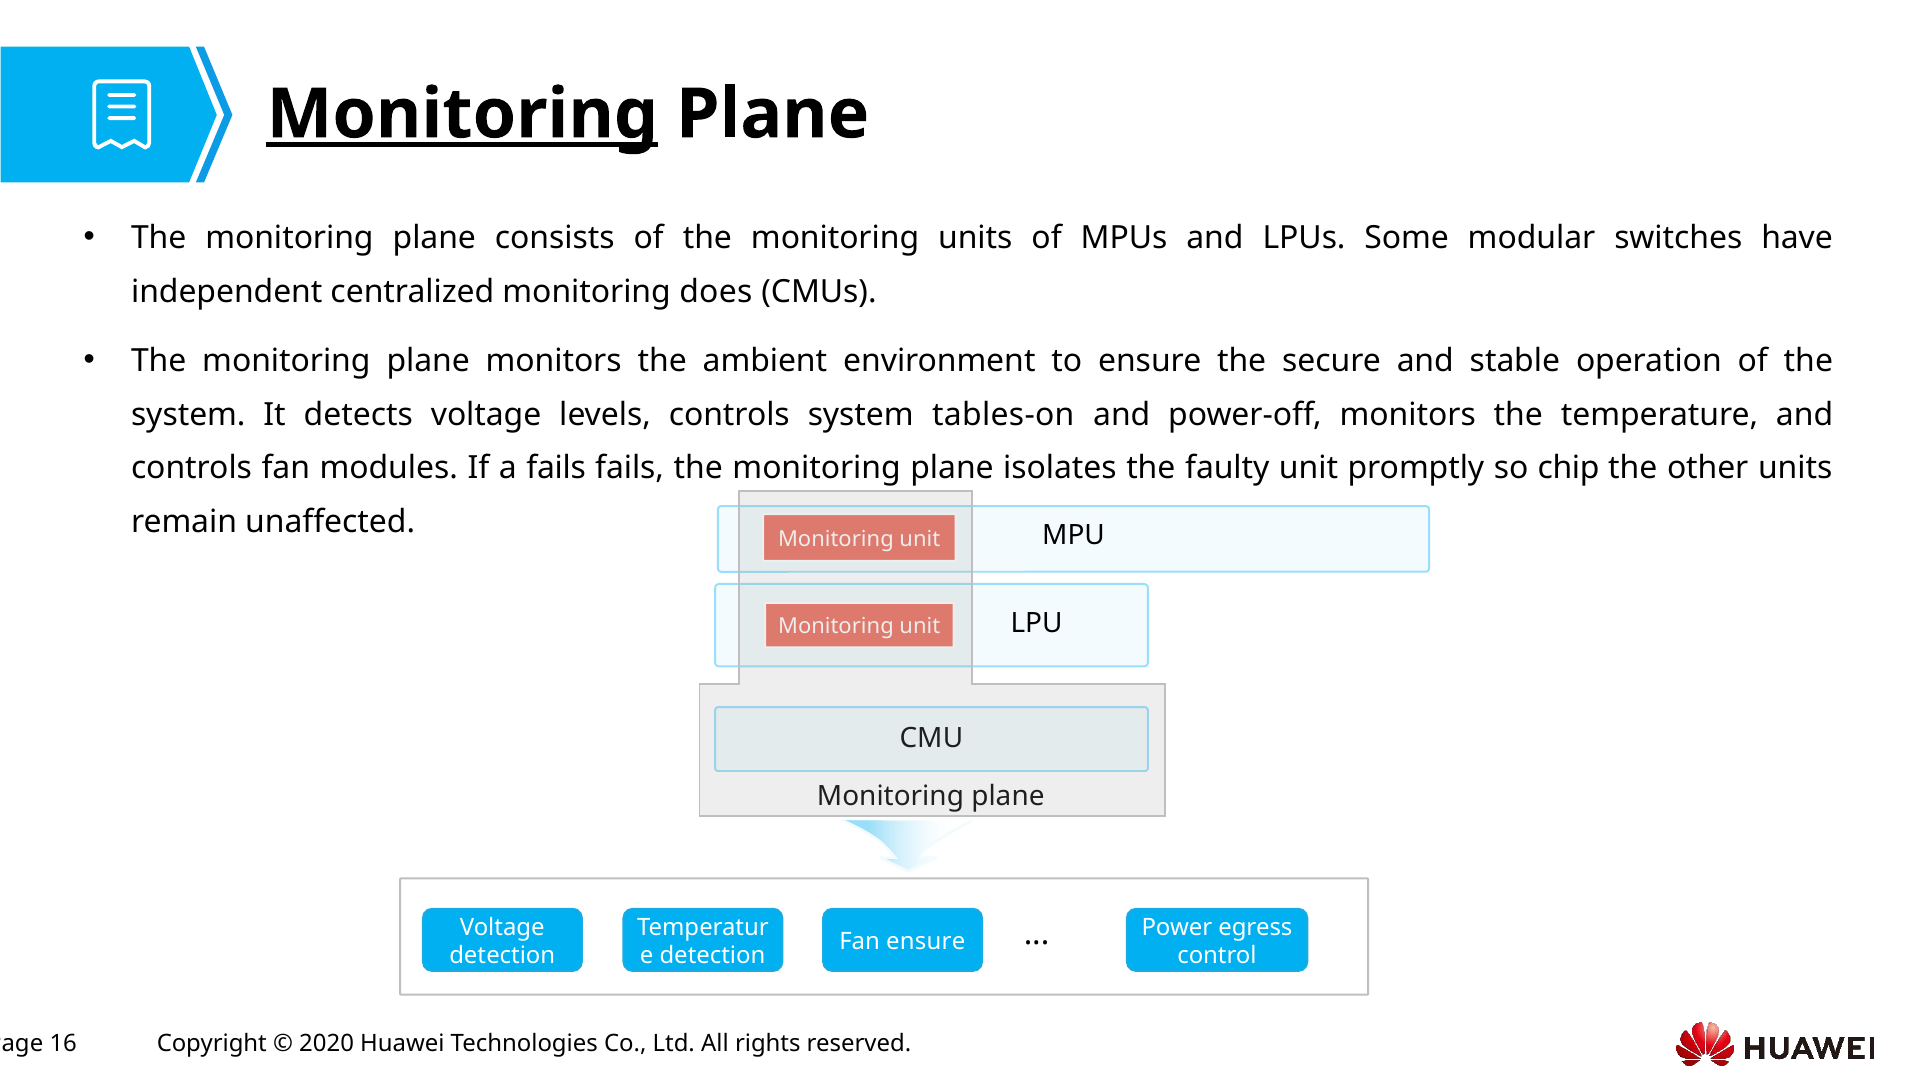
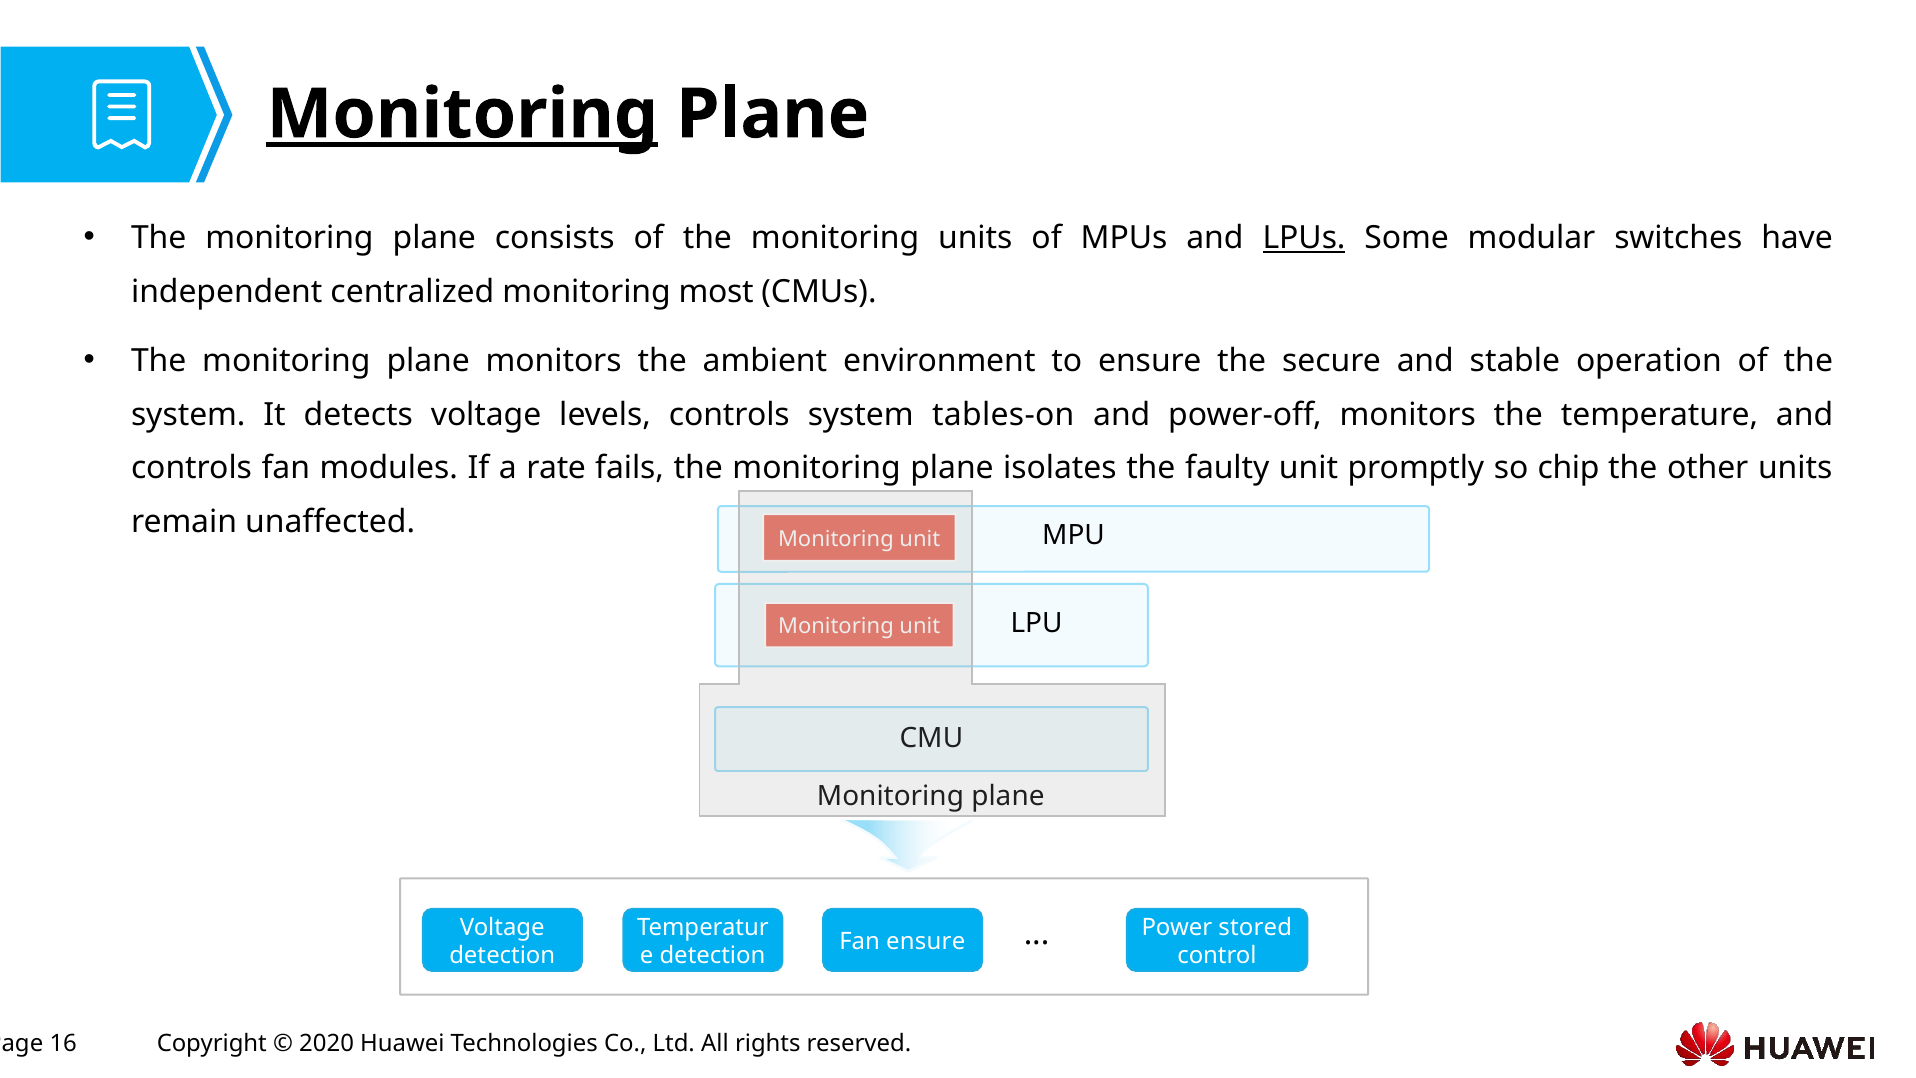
LPUs underline: none -> present
does: does -> most
a fails: fails -> rate
egress: egress -> stored
